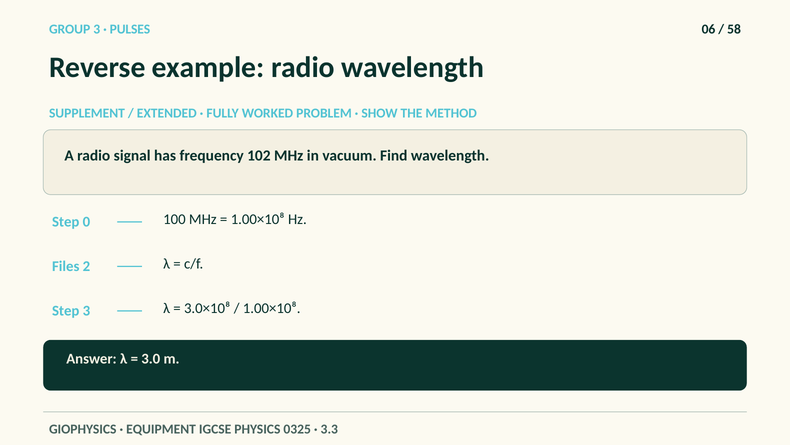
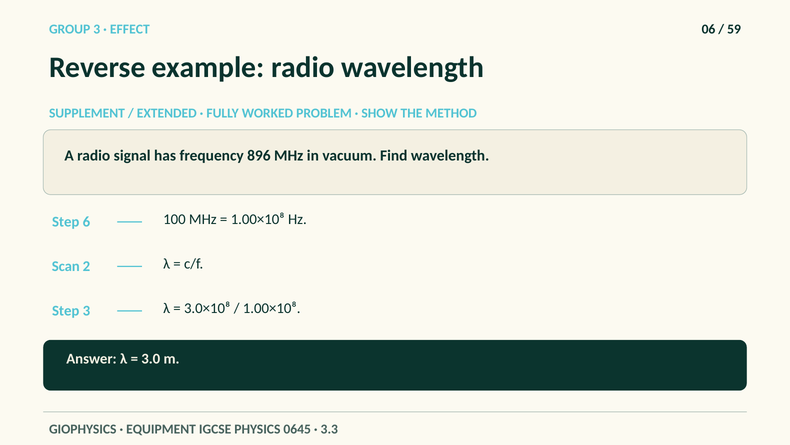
PULSES: PULSES -> EFFECT
58: 58 -> 59
102: 102 -> 896
0: 0 -> 6
Files: Files -> Scan
0325: 0325 -> 0645
